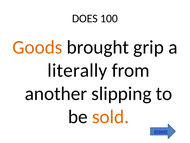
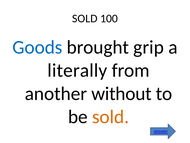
DOES at (85, 18): DOES -> SOLD
Goods colour: orange -> blue
slipping: slipping -> without
